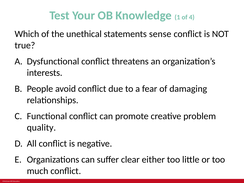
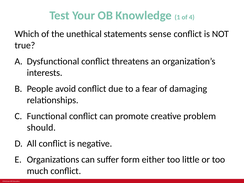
quality: quality -> should
clear: clear -> form
